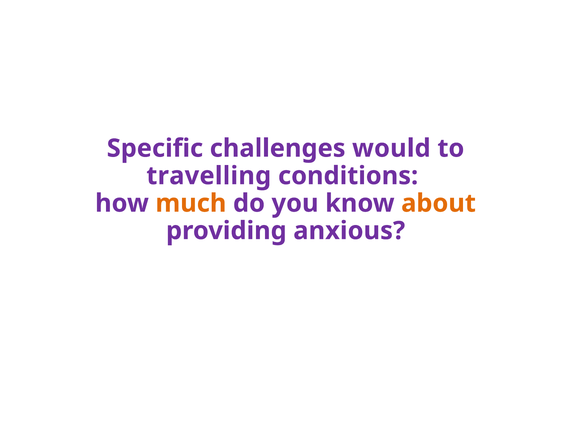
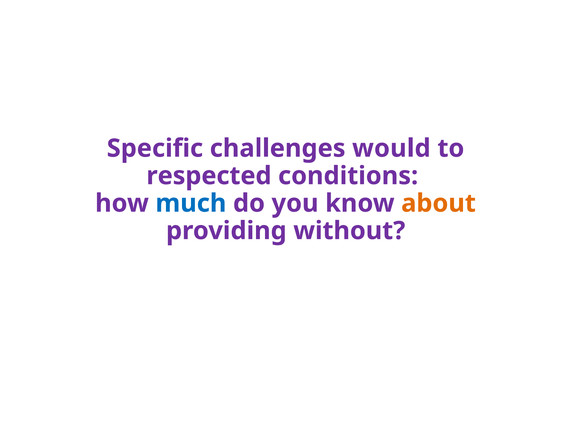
travelling: travelling -> respected
much colour: orange -> blue
anxious: anxious -> without
